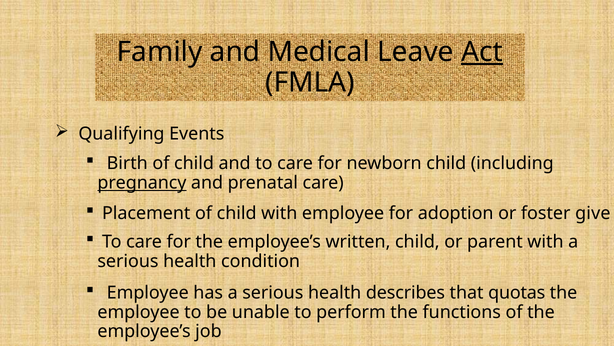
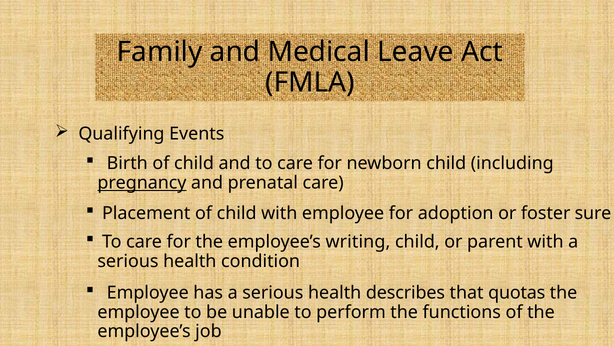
Act underline: present -> none
give: give -> sure
written: written -> writing
